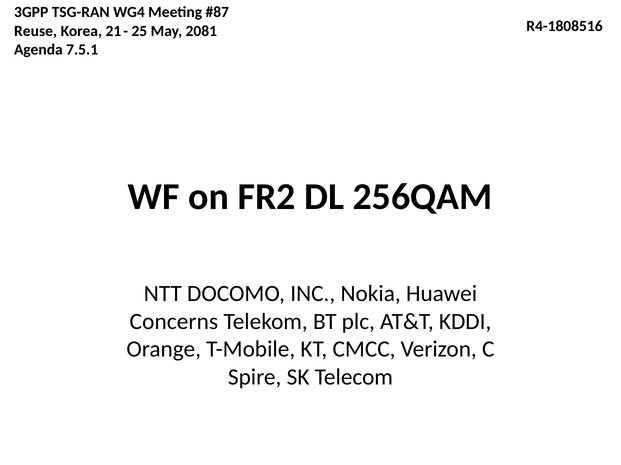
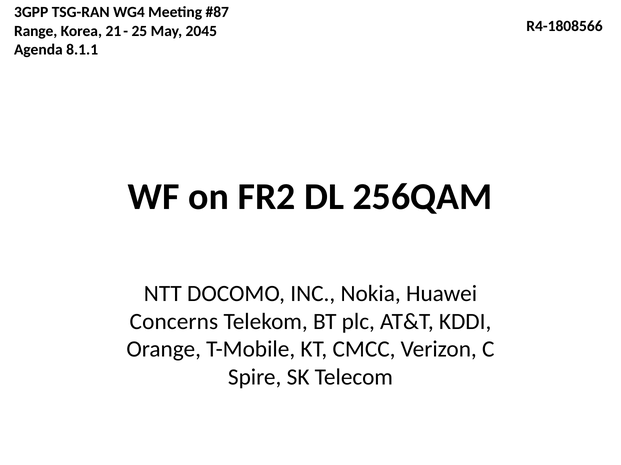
R4-1808516: R4-1808516 -> R4-1808566
Reuse: Reuse -> Range
2081: 2081 -> 2045
7.5.1: 7.5.1 -> 8.1.1
